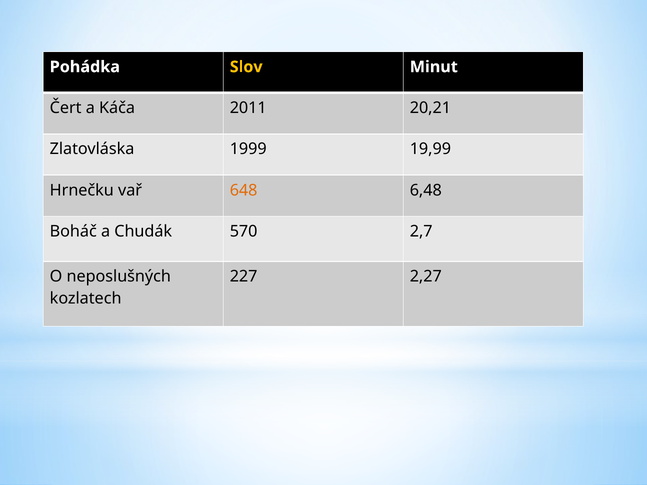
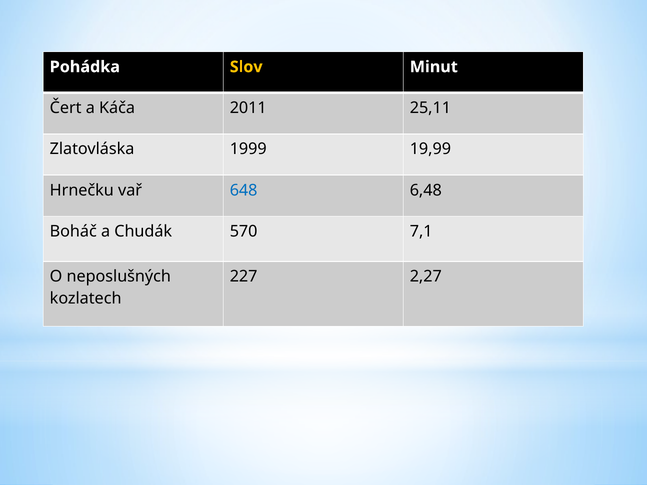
20,21: 20,21 -> 25,11
648 colour: orange -> blue
2,7: 2,7 -> 7,1
